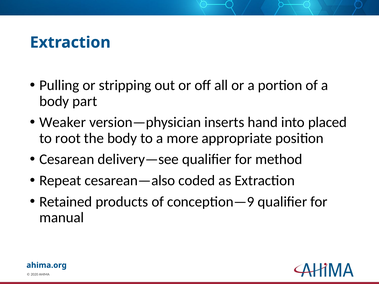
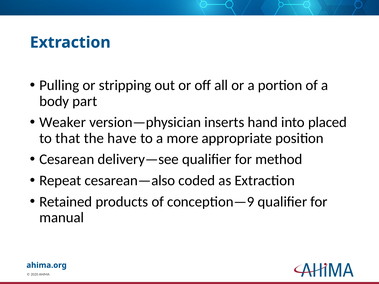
root: root -> that
the body: body -> have
